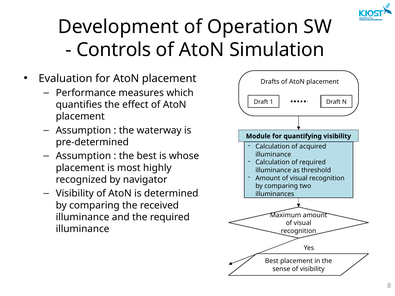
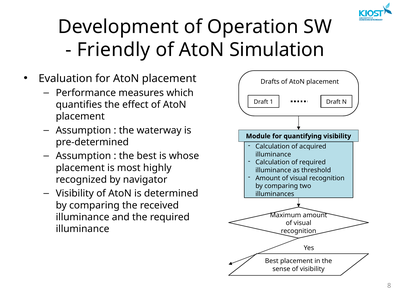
Controls: Controls -> Friendly
